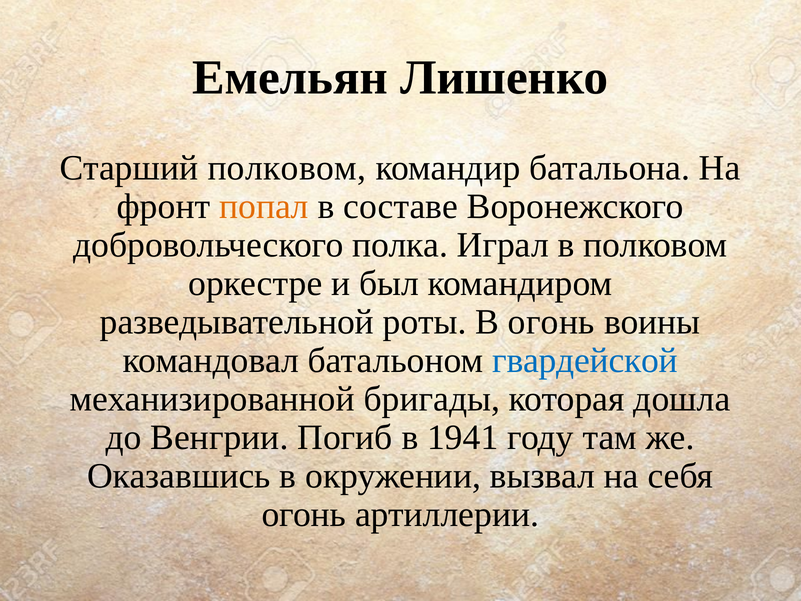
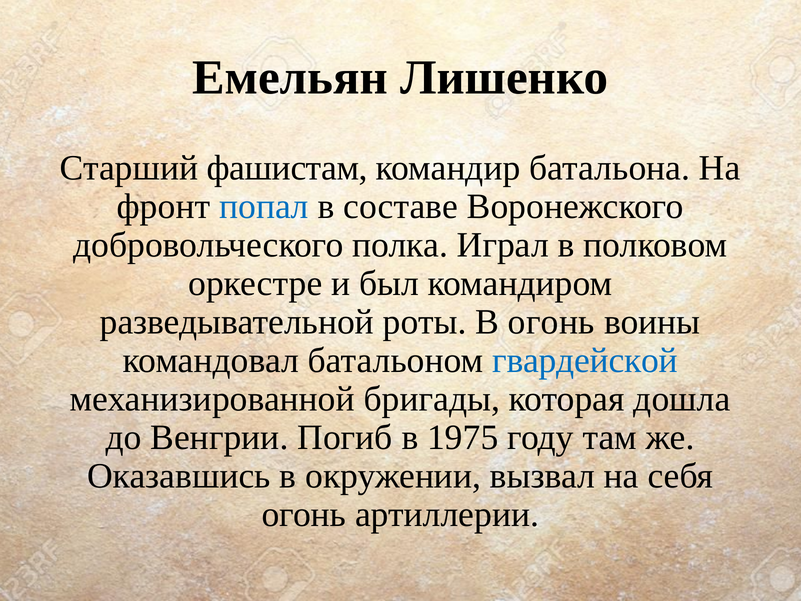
Старший полковом: полковом -> фашистам
попал colour: orange -> blue
1941: 1941 -> 1975
